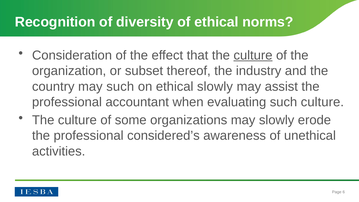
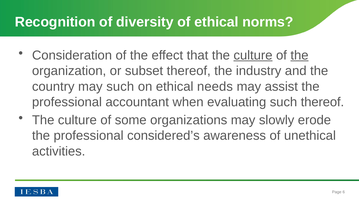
the at (299, 55) underline: none -> present
ethical slowly: slowly -> needs
such culture: culture -> thereof
